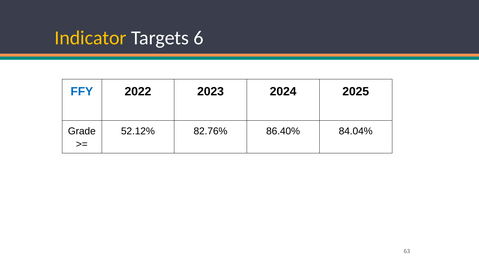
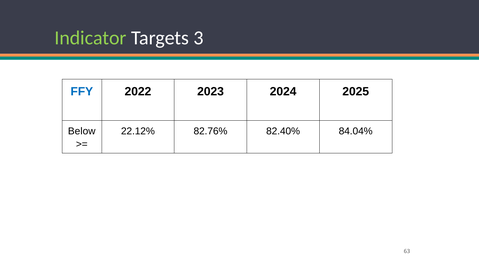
Indicator colour: yellow -> light green
6: 6 -> 3
Grade: Grade -> Below
52.12%: 52.12% -> 22.12%
86.40%: 86.40% -> 82.40%
